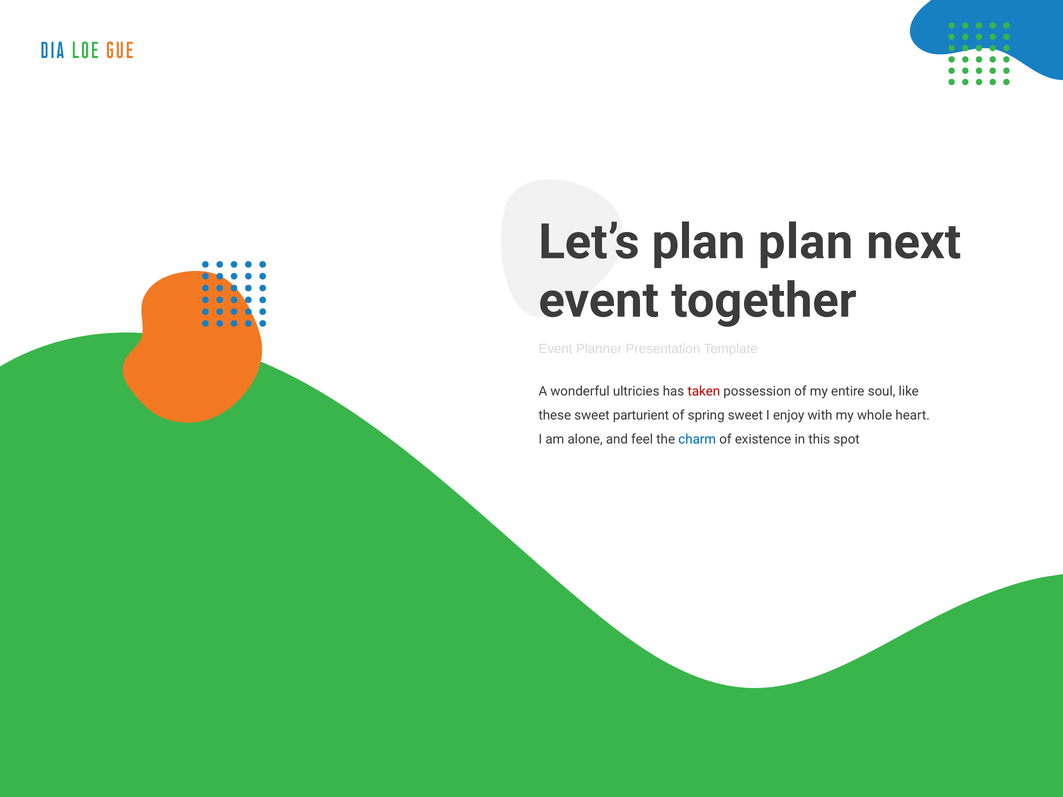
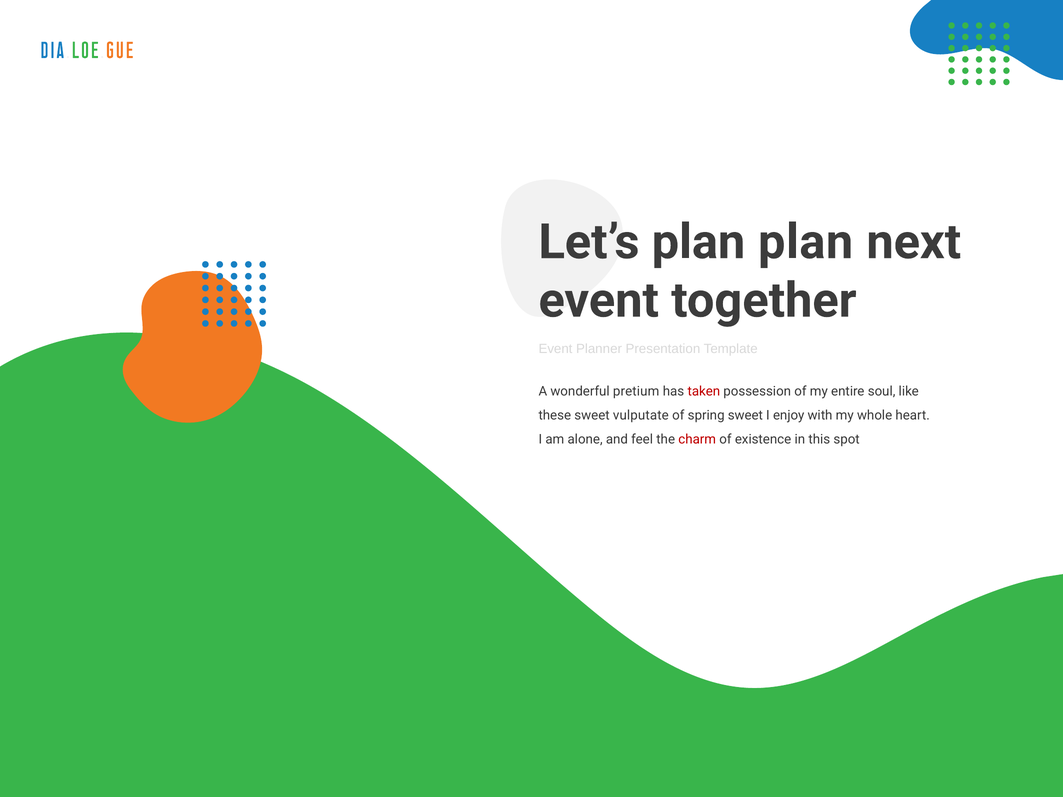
ultricies: ultricies -> pretium
parturient: parturient -> vulputate
charm colour: blue -> red
